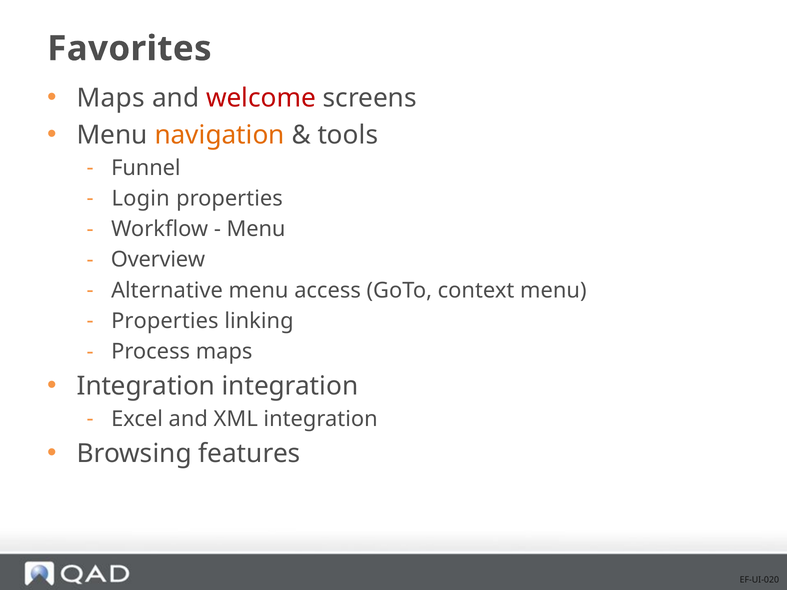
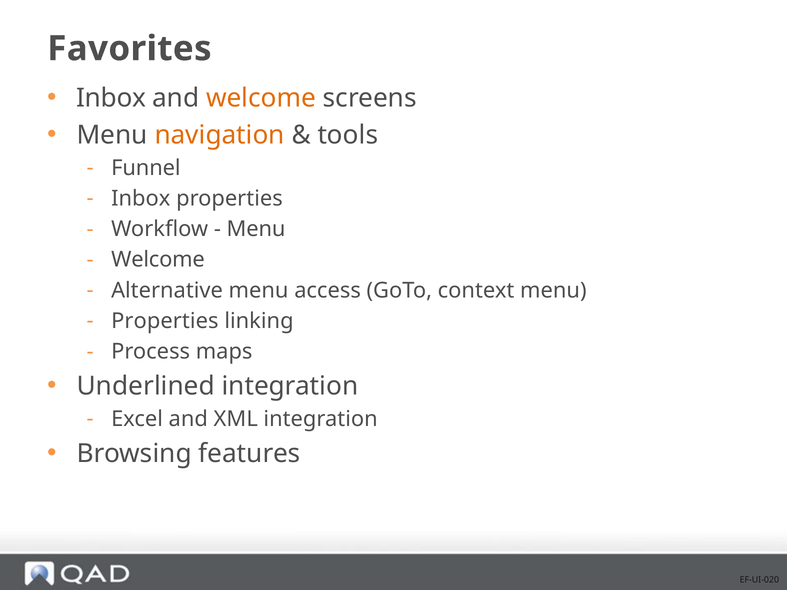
Maps at (111, 98): Maps -> Inbox
welcome at (261, 98) colour: red -> orange
Login at (141, 199): Login -> Inbox
Overview at (158, 260): Overview -> Welcome
Integration at (146, 386): Integration -> Underlined
